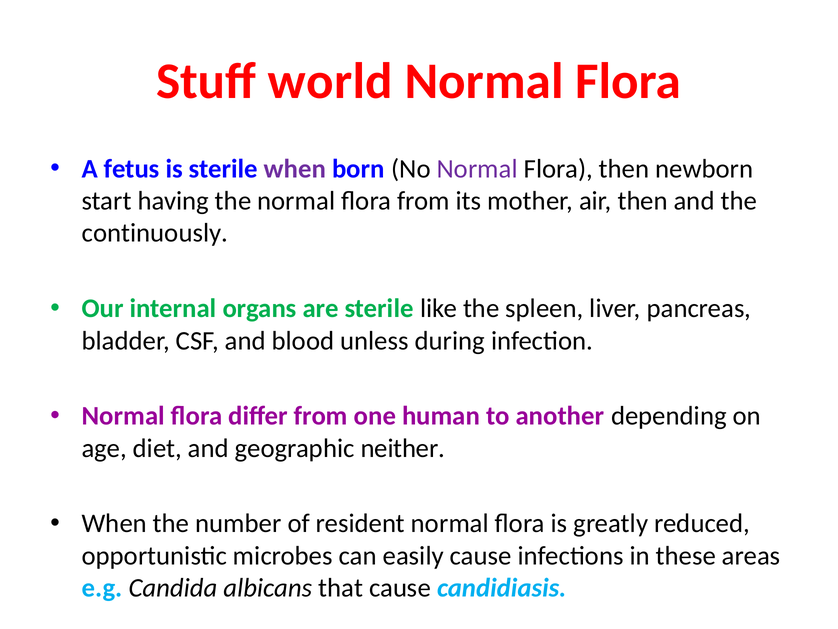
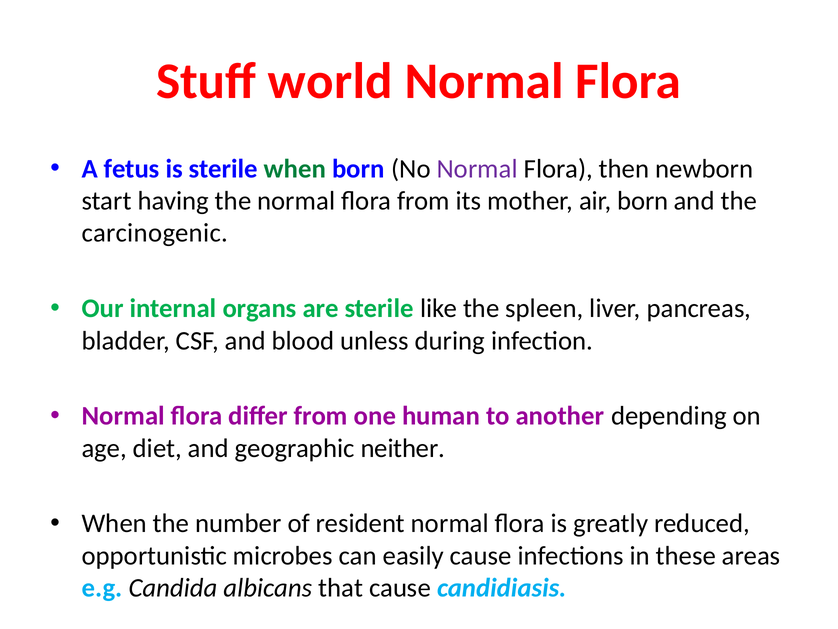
when at (295, 169) colour: purple -> green
air then: then -> born
continuously: continuously -> carcinogenic
